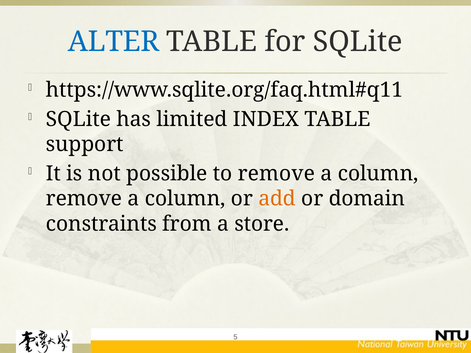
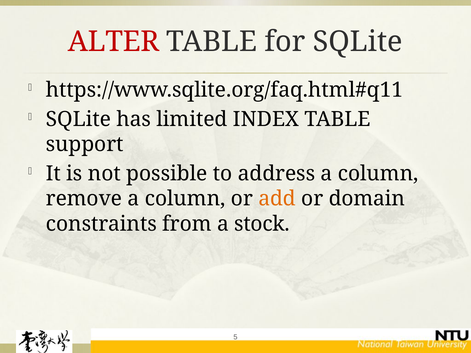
ALTER colour: blue -> red
to remove: remove -> address
store: store -> stock
